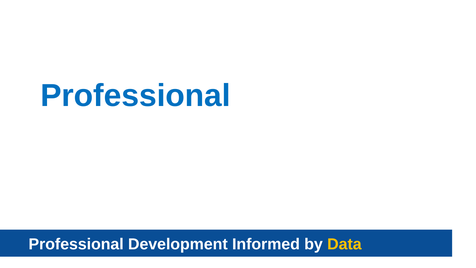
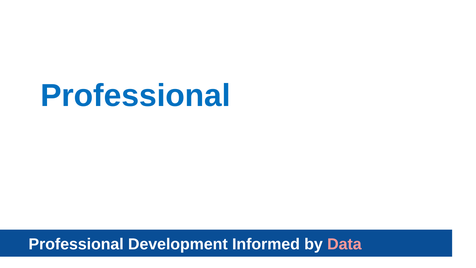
Data colour: yellow -> pink
